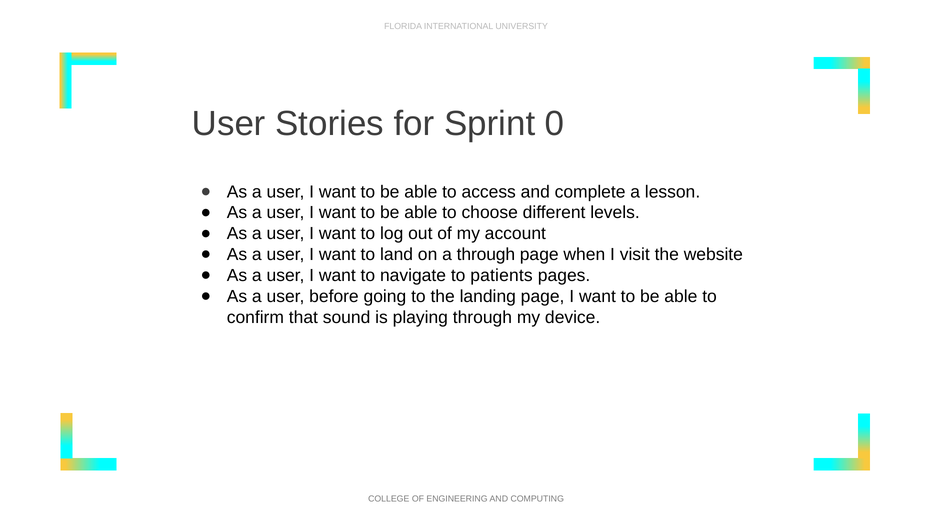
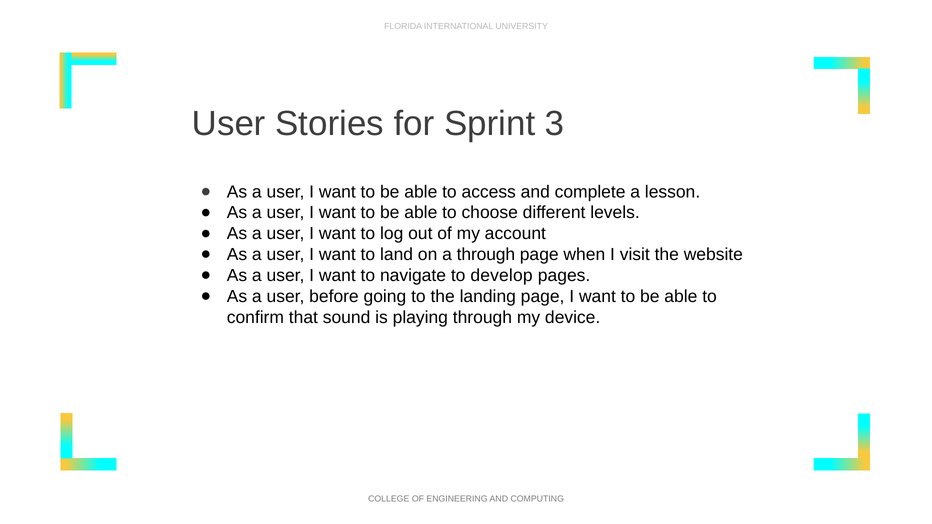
0: 0 -> 3
patients: patients -> develop
